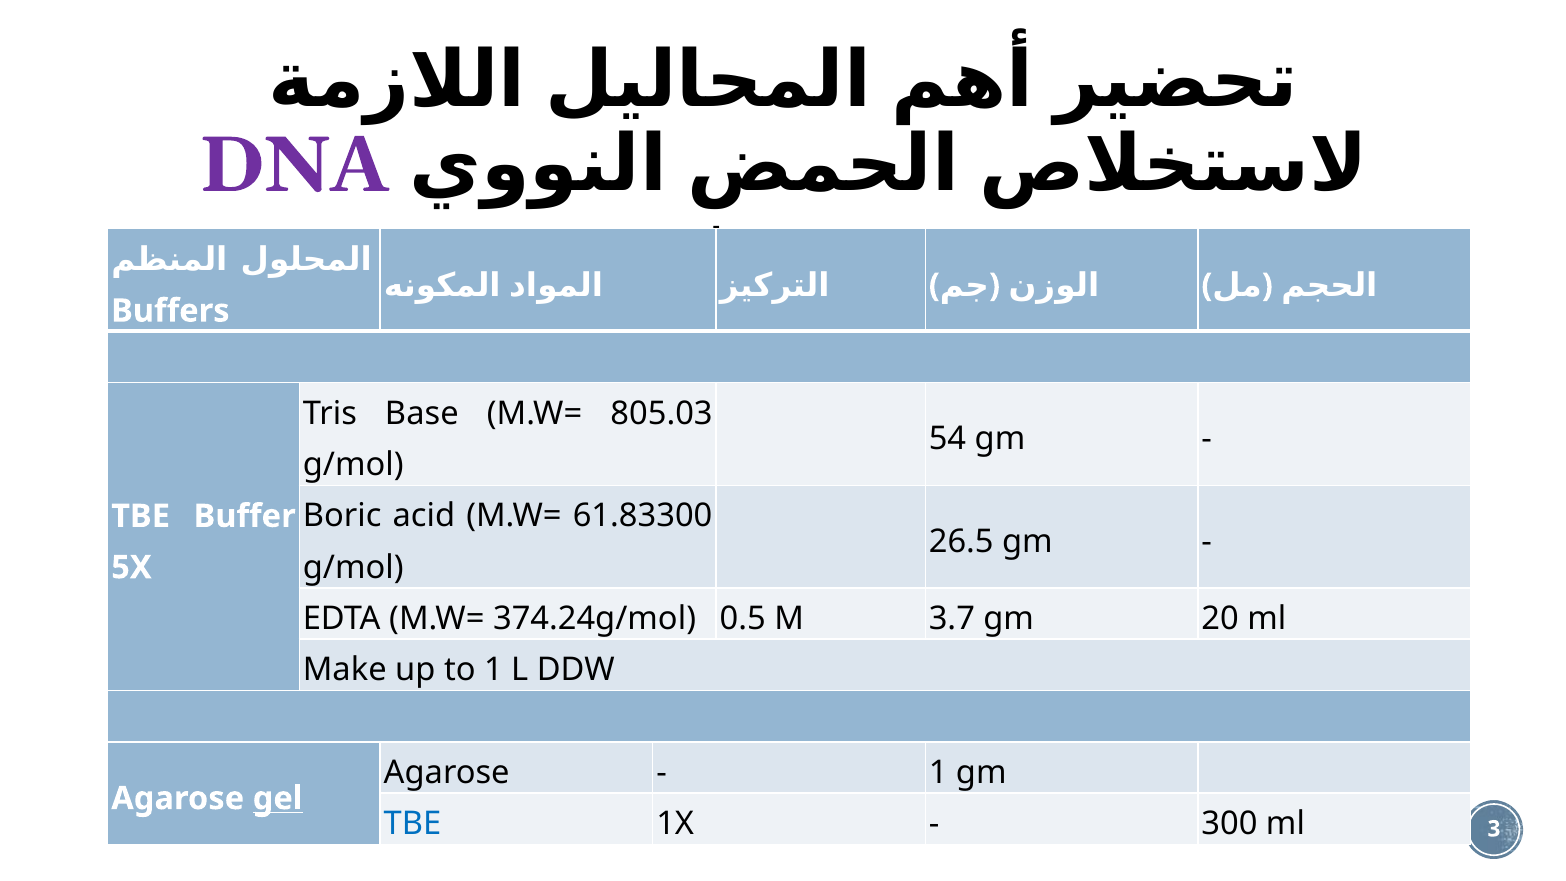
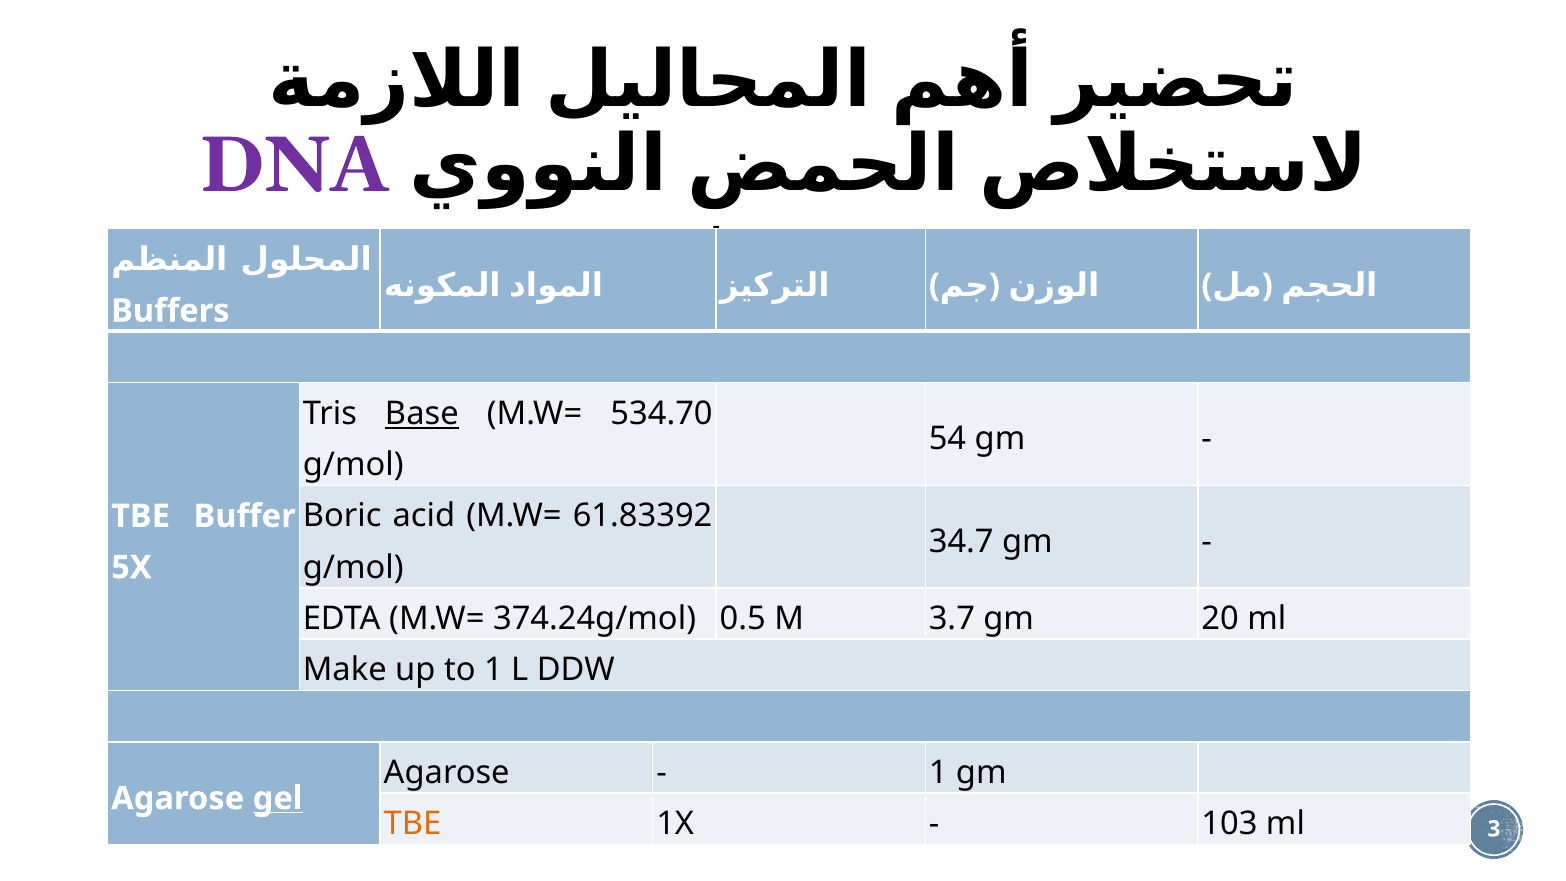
Base underline: none -> present
805.03: 805.03 -> 534.70
61.83300: 61.83300 -> 61.83392
26.5: 26.5 -> 34.7
TBE at (412, 824) colour: blue -> orange
300: 300 -> 103
